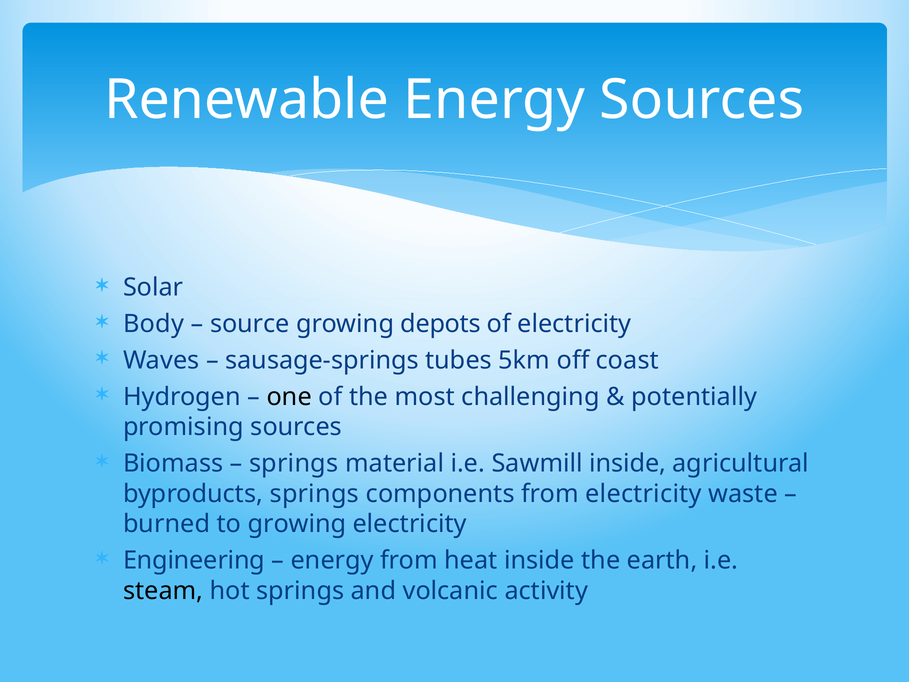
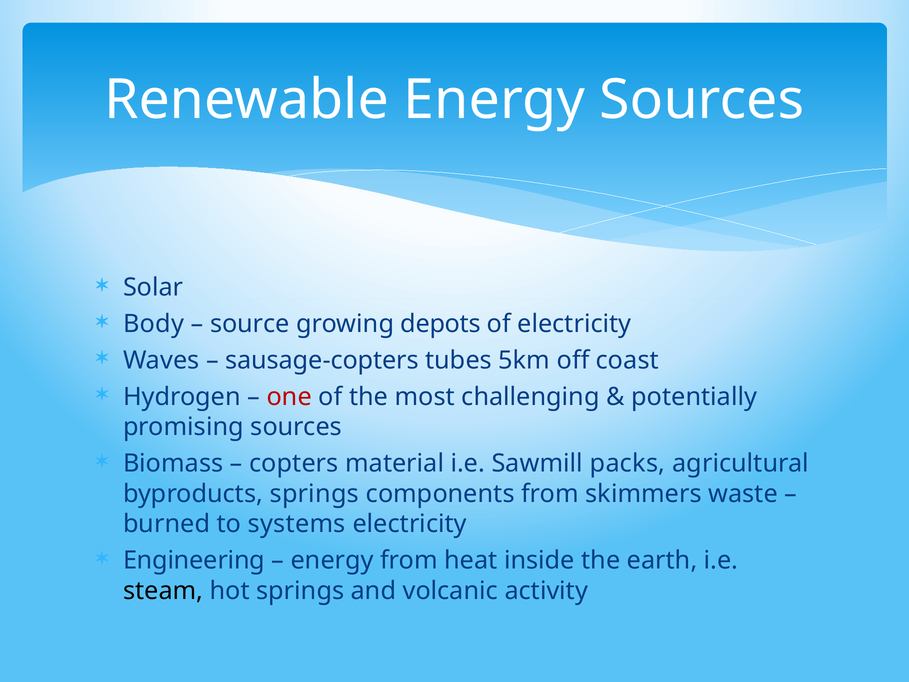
sausage-springs: sausage-springs -> sausage-copters
one colour: black -> red
springs at (294, 463): springs -> copters
Sawmill inside: inside -> packs
from electricity: electricity -> skimmers
to growing: growing -> systems
